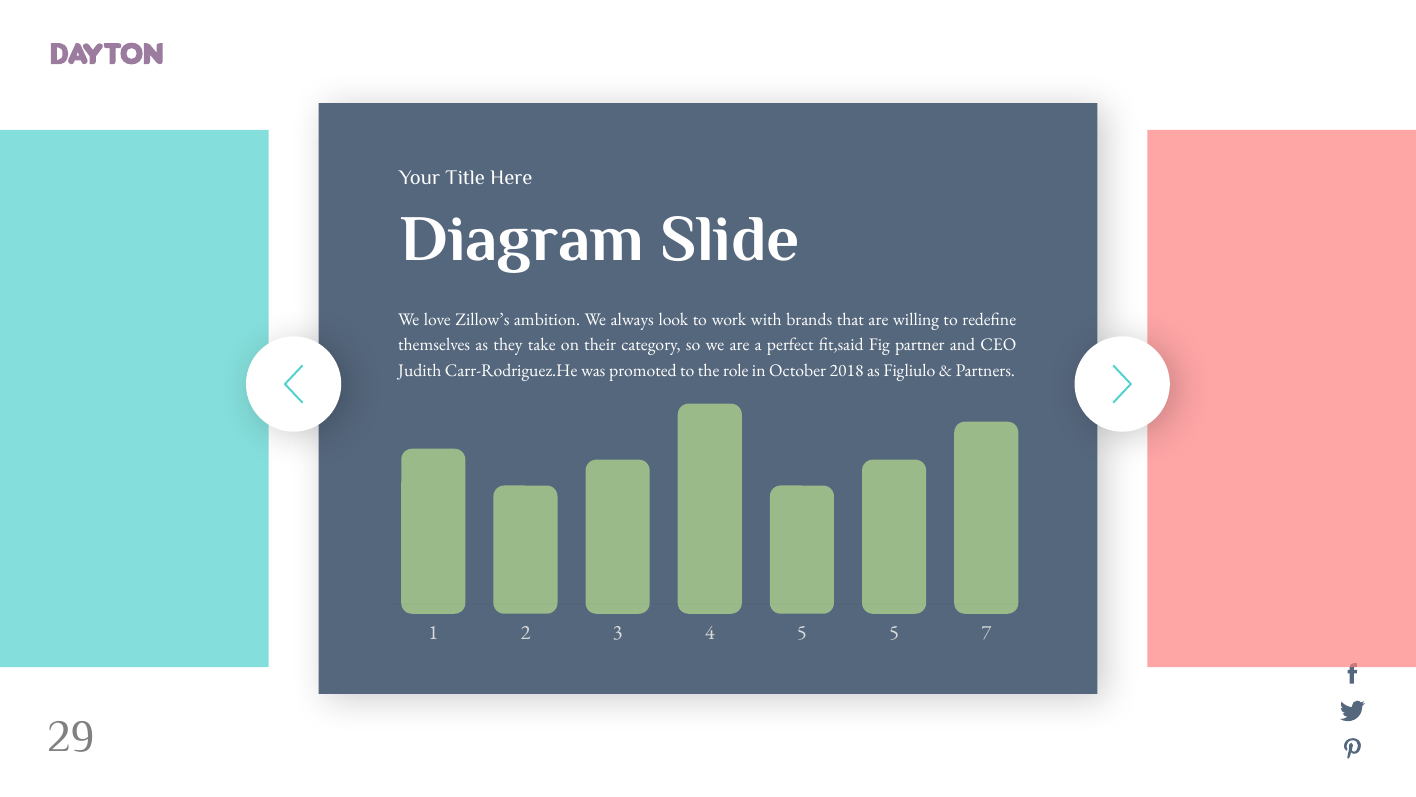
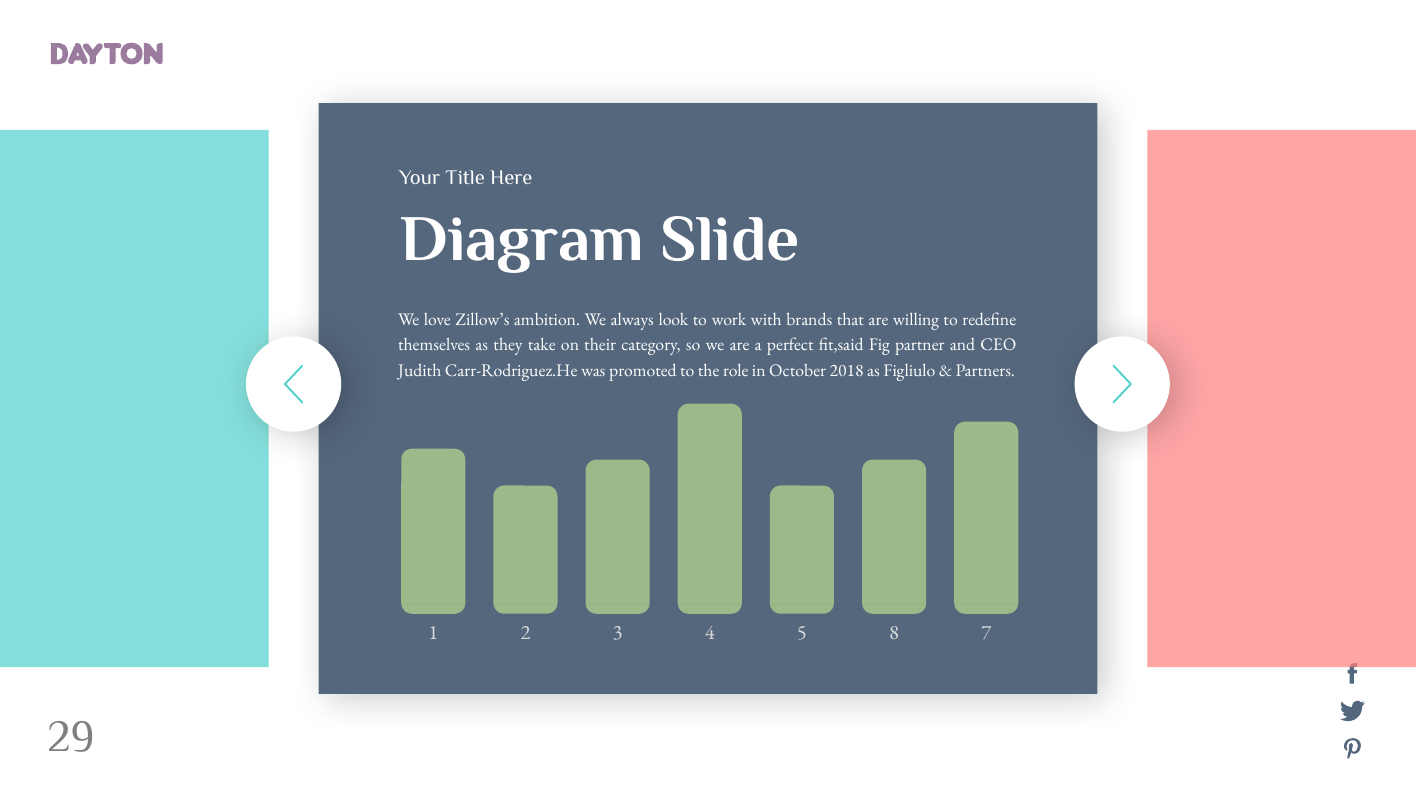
5 5: 5 -> 8
